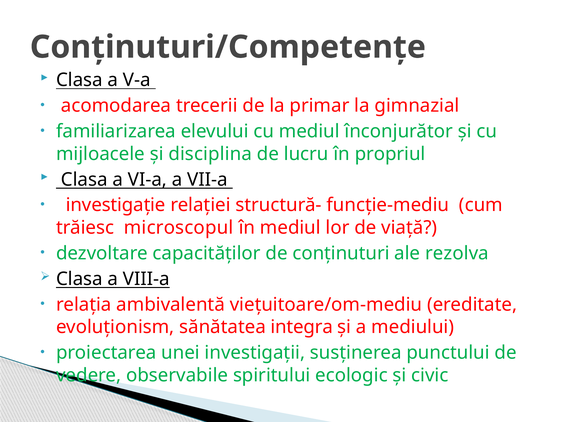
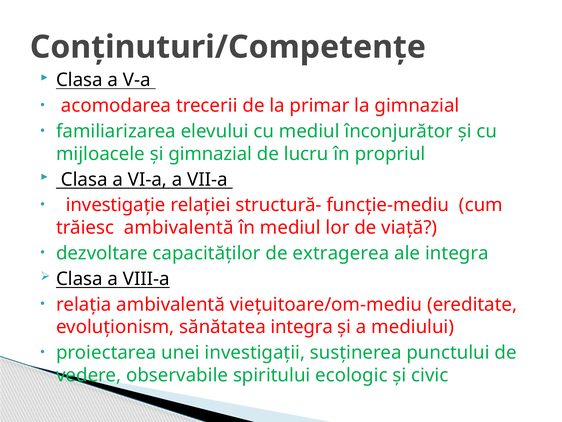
și disciplina: disciplina -> gimnazial
trăiesc microscopul: microscopul -> ambivalentă
conținuturi: conținuturi -> extragerea
ale rezolva: rezolva -> integra
